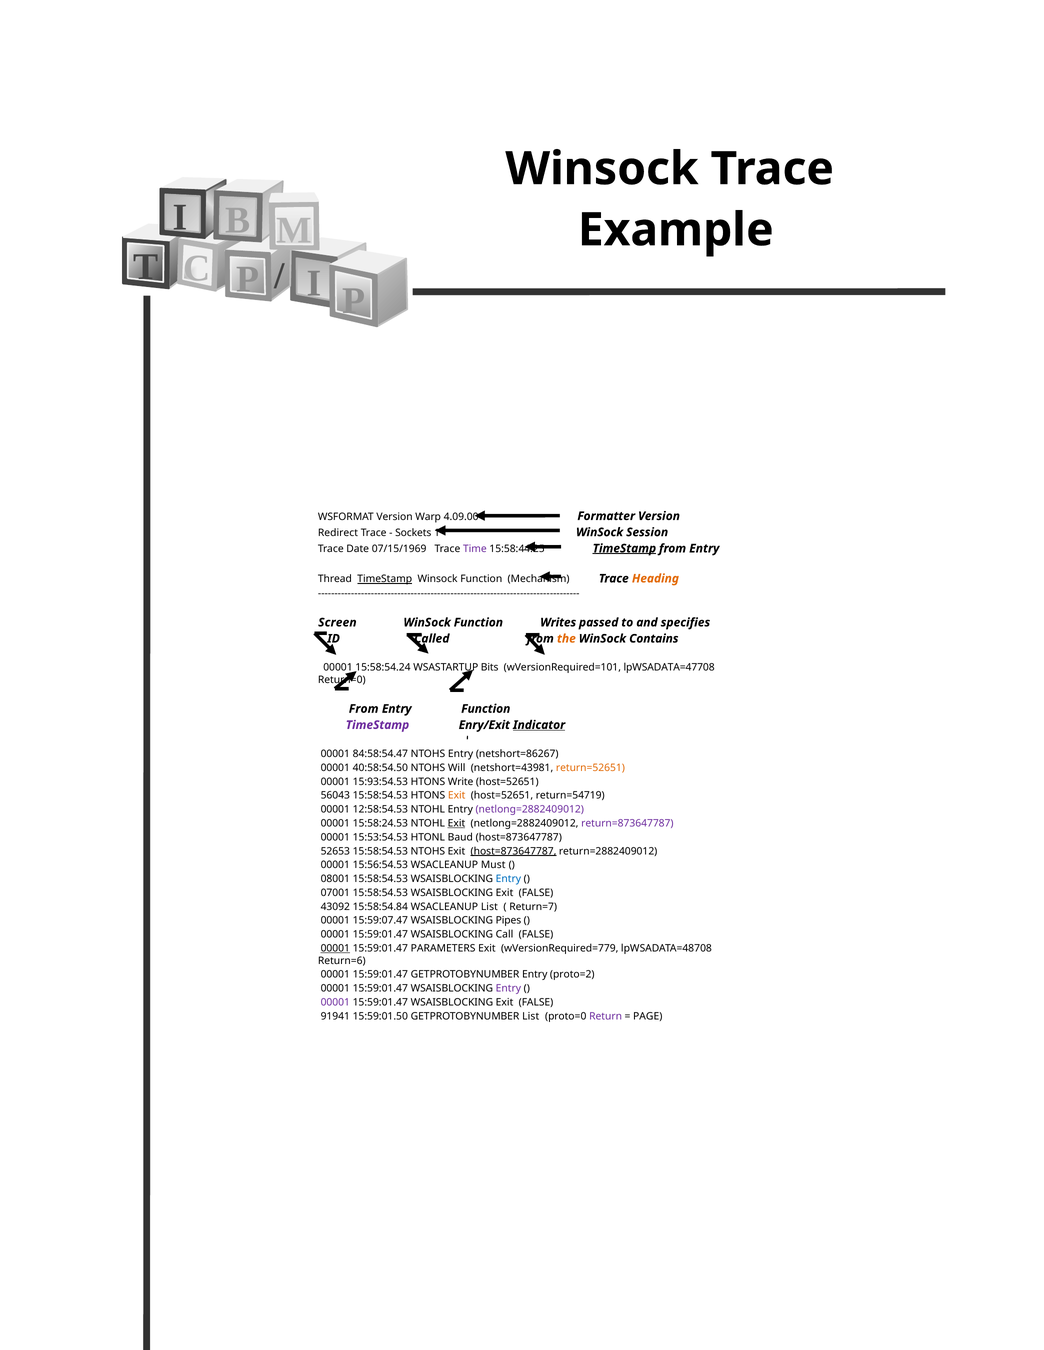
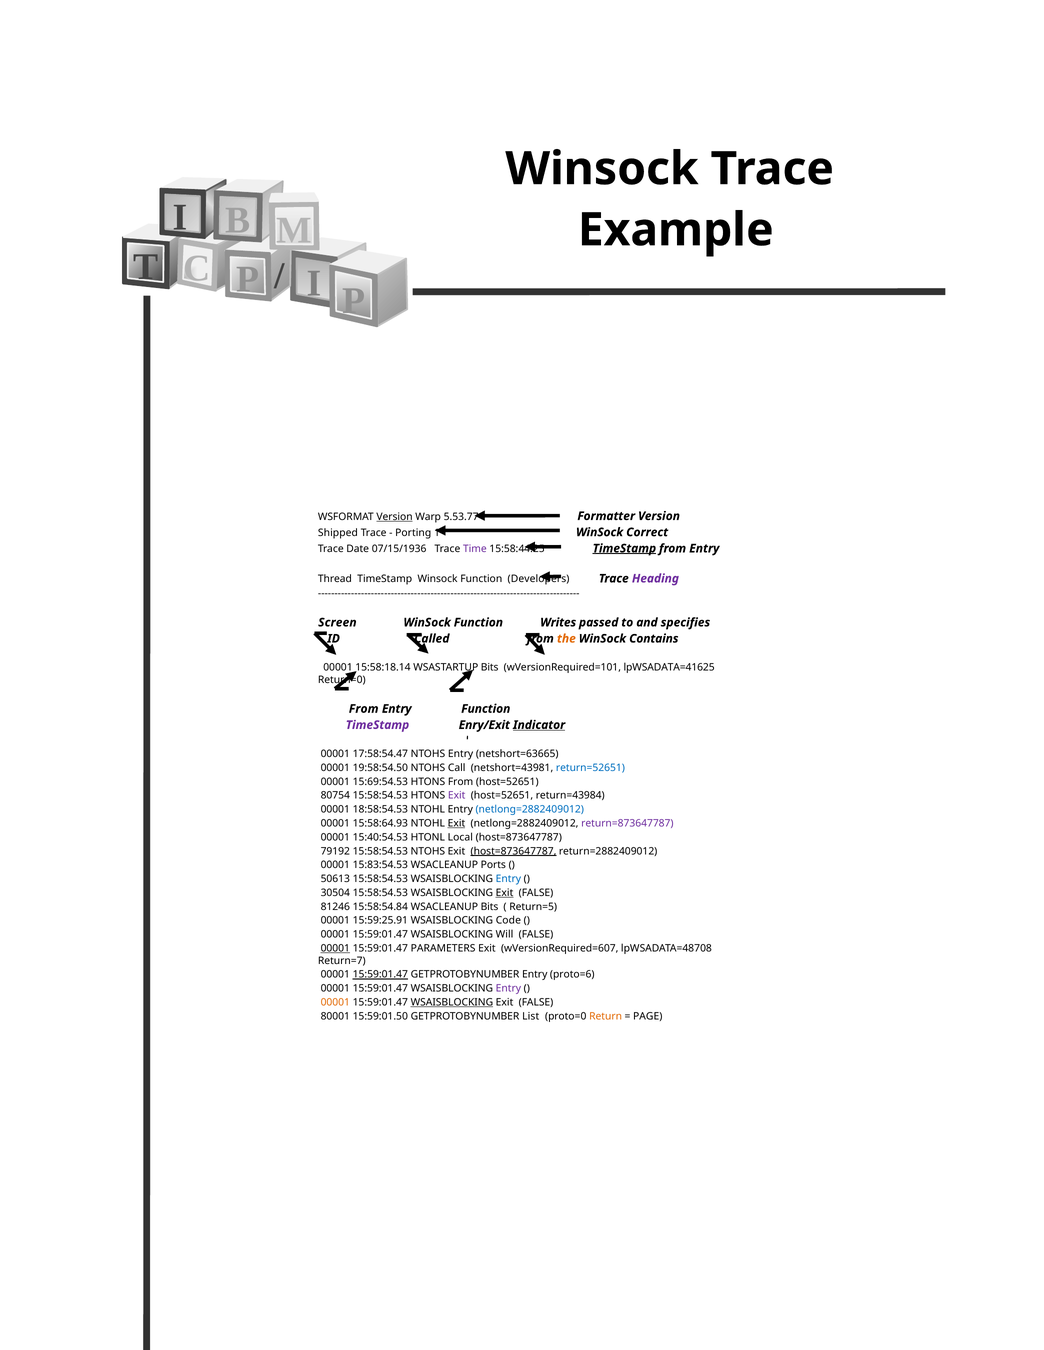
Version at (395, 517) underline: none -> present
4.09.00: 4.09.00 -> 5.53.77
Redirect: Redirect -> Shipped
Sockets: Sockets -> Porting
Session: Session -> Correct
07/15/1969: 07/15/1969 -> 07/15/1936
TimeStamp at (385, 579) underline: present -> none
Mechanism: Mechanism -> Developers
Heading colour: orange -> purple
15:58:54.24: 15:58:54.24 -> 15:58:18.14
lpWSADATA=47708: lpWSADATA=47708 -> lpWSADATA=41625
84:58:54.47: 84:58:54.47 -> 17:58:54.47
netshort=86267: netshort=86267 -> netshort=63665
40:58:54.50: 40:58:54.50 -> 19:58:54.50
Will: Will -> Call
return=52651 colour: orange -> blue
15:93:54.53: 15:93:54.53 -> 15:69:54.53
HTONS Write: Write -> From
56043: 56043 -> 80754
Exit at (457, 796) colour: orange -> purple
return=54719: return=54719 -> return=43984
12:58:54.53: 12:58:54.53 -> 18:58:54.53
netlong=2882409012 at (530, 809) colour: purple -> blue
15:58:24.53: 15:58:24.53 -> 15:58:64.93
15:53:54.53: 15:53:54.53 -> 15:40:54.53
Baud: Baud -> Local
52653: 52653 -> 79192
15:56:54.53: 15:56:54.53 -> 15:83:54.53
Must: Must -> Ports
08001: 08001 -> 50613
07001: 07001 -> 30504
Exit at (505, 893) underline: none -> present
43092: 43092 -> 81246
WSACLEANUP List: List -> Bits
Return=7: Return=7 -> Return=5
15:59:07.47: 15:59:07.47 -> 15:59:25.91
Pipes: Pipes -> Code
Call: Call -> Will
wVersionRequired=779: wVersionRequired=779 -> wVersionRequired=607
Return=6: Return=6 -> Return=7
15:59:01.47 at (380, 975) underline: none -> present
proto=2: proto=2 -> proto=6
00001 at (335, 1002) colour: purple -> orange
WSAISBLOCKING at (452, 1002) underline: none -> present
91941: 91941 -> 80001
Return colour: purple -> orange
